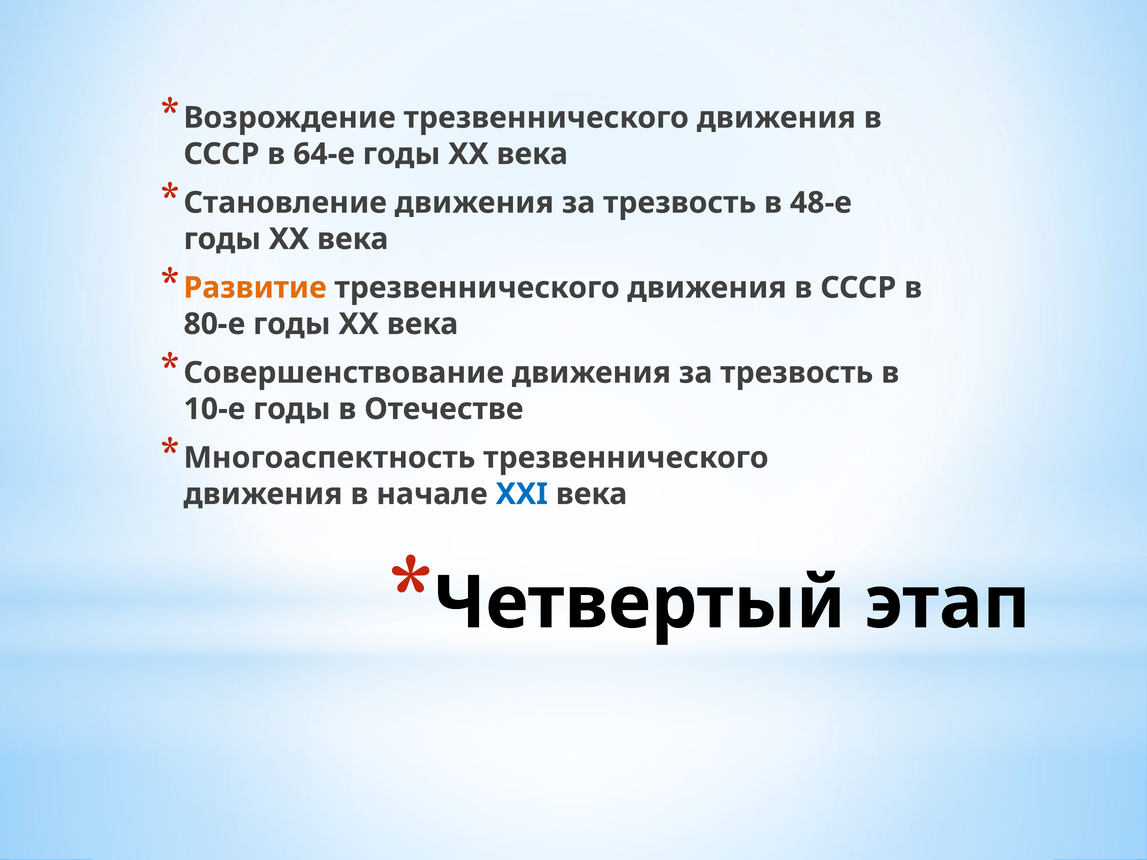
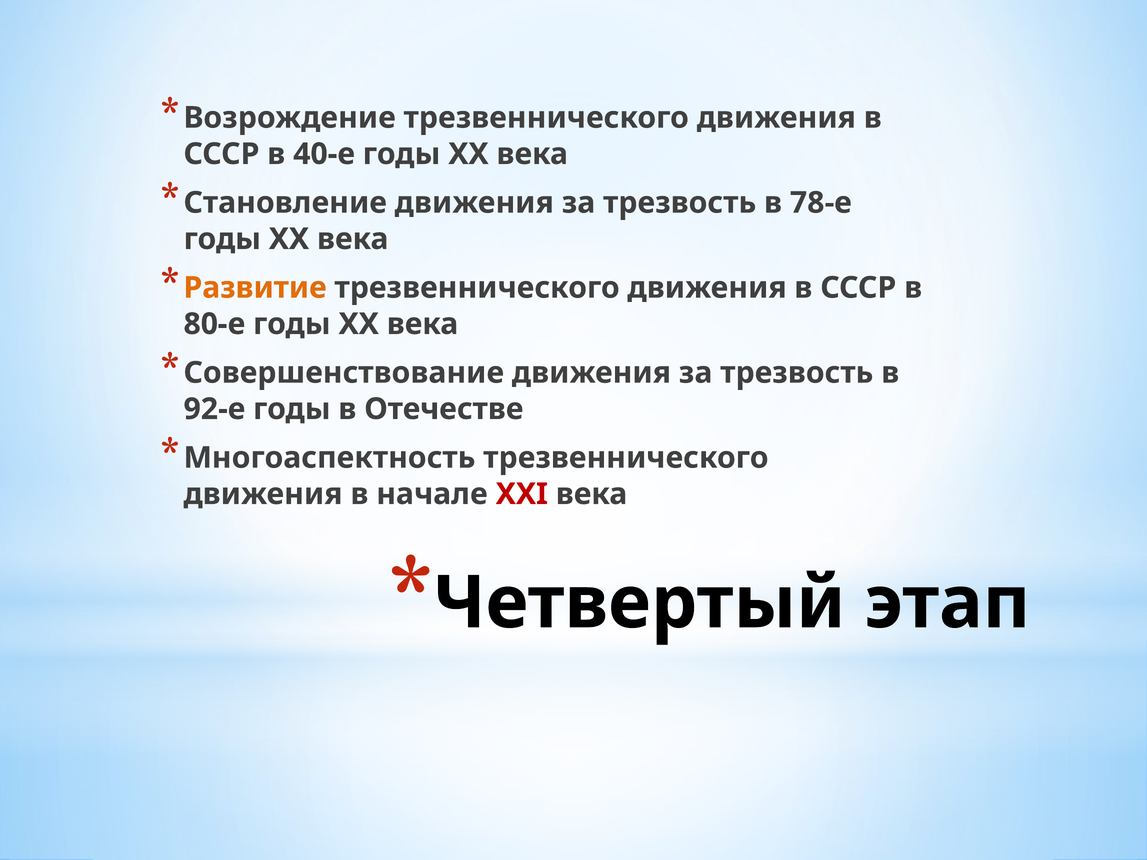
64-е: 64-е -> 40-е
48-е: 48-е -> 78-е
10-е: 10-е -> 92-е
XXI colour: blue -> red
